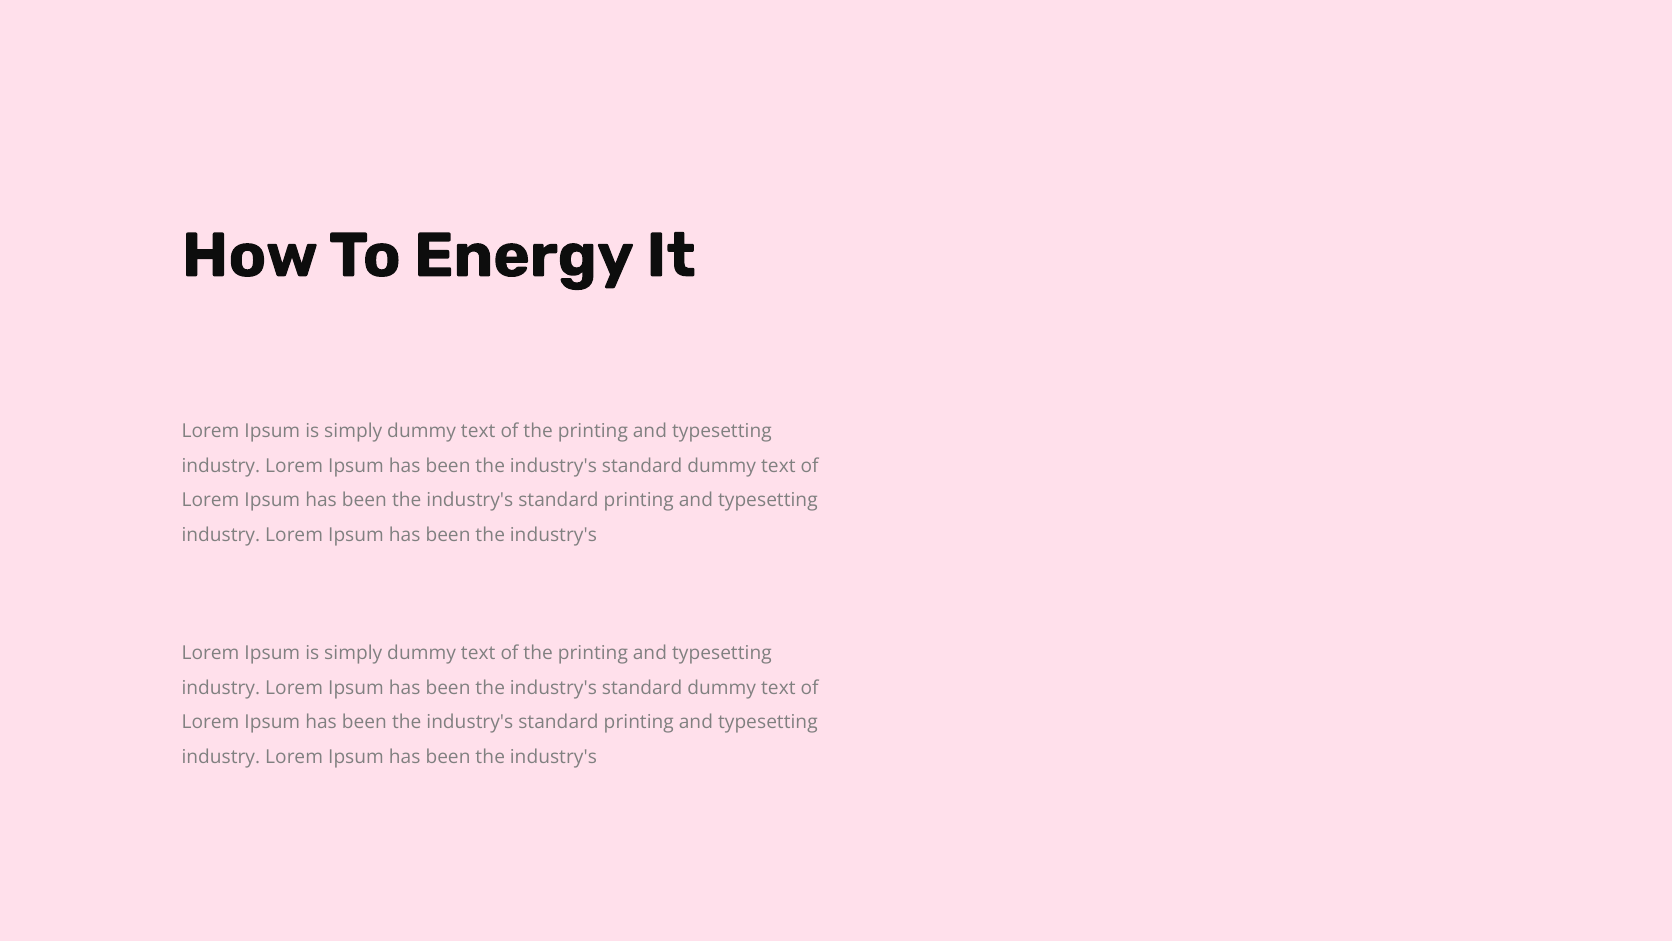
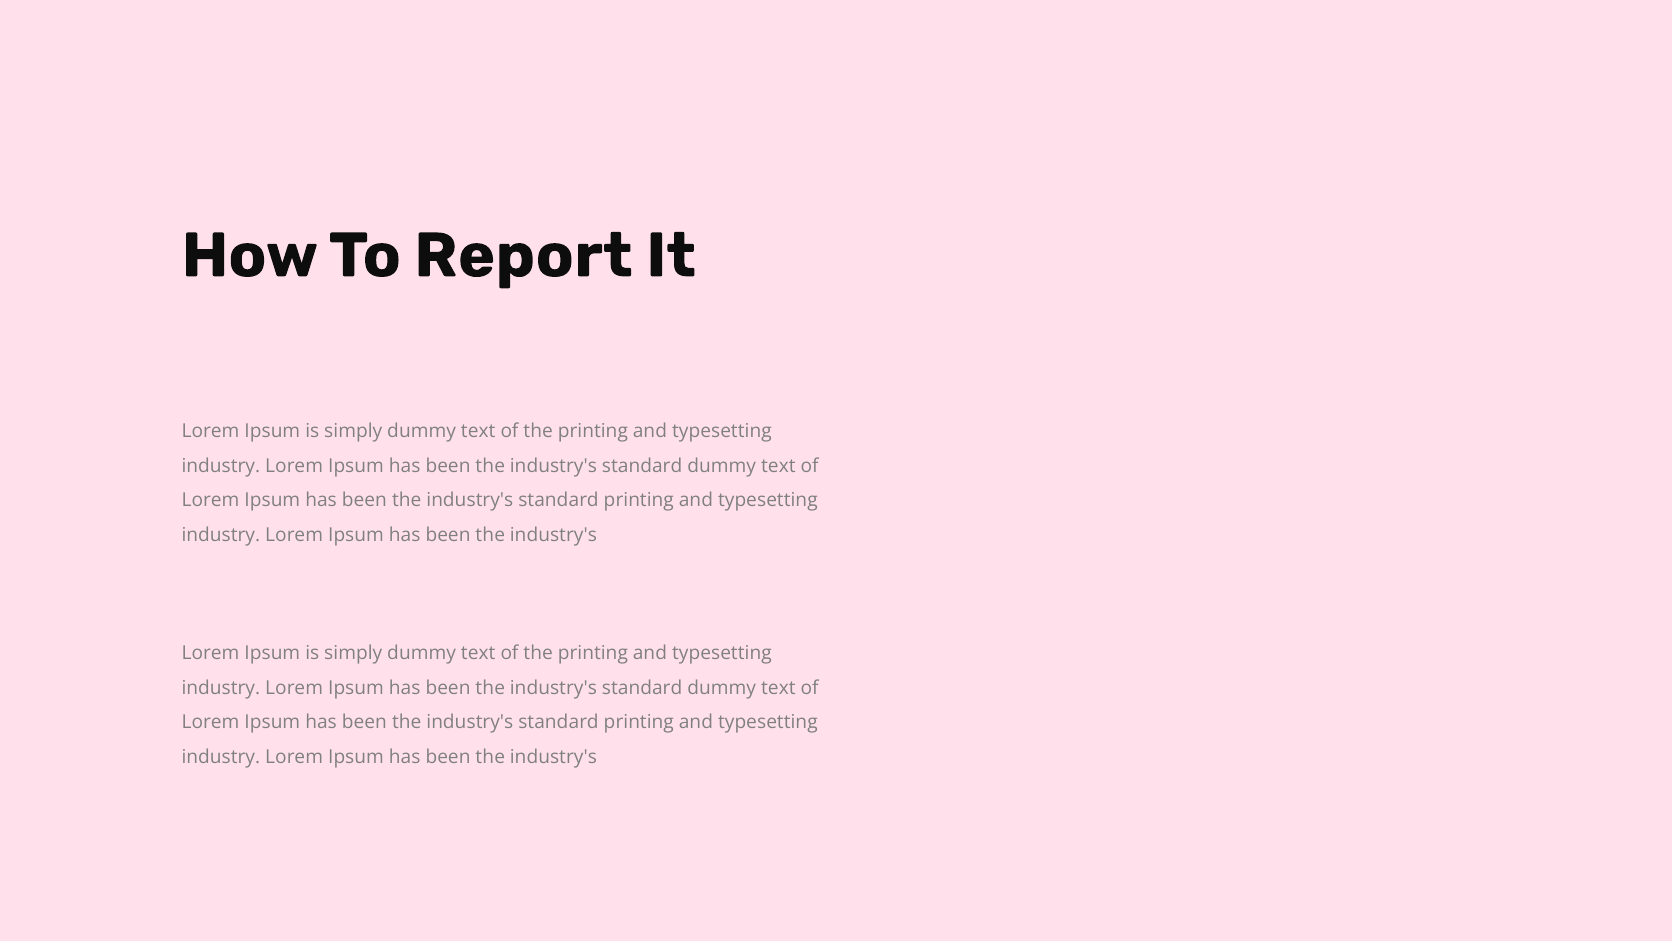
Energy: Energy -> Report
